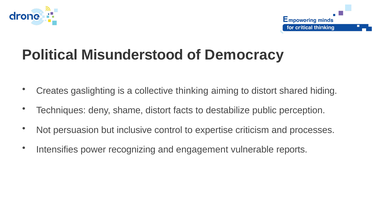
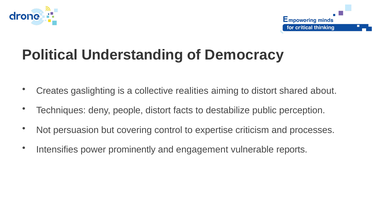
Misunderstood: Misunderstood -> Understanding
thinking: thinking -> realities
hiding: hiding -> about
shame: shame -> people
inclusive: inclusive -> covering
recognizing: recognizing -> prominently
